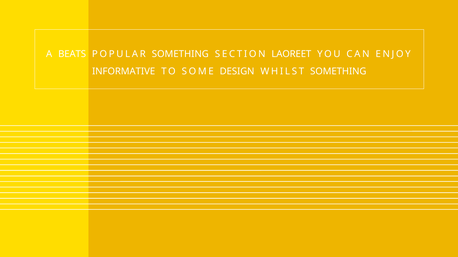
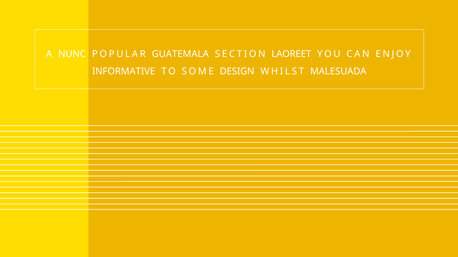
BEATS: BEATS -> NUNC
POPULAR SOMETHING: SOMETHING -> GUATEMALA
WHILST SOMETHING: SOMETHING -> MALESUADA
